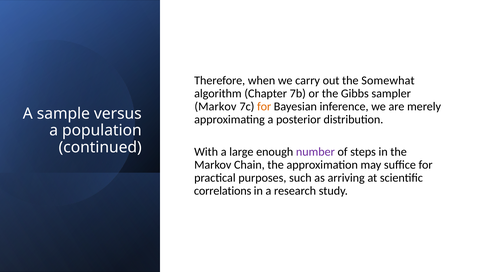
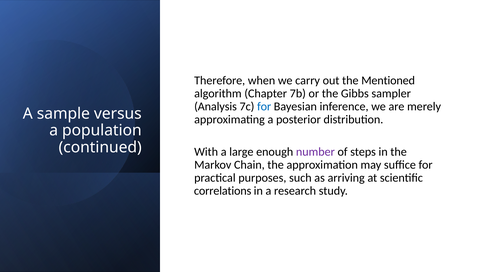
Somewhat: Somewhat -> Mentioned
Markov at (215, 106): Markov -> Analysis
for at (264, 106) colour: orange -> blue
